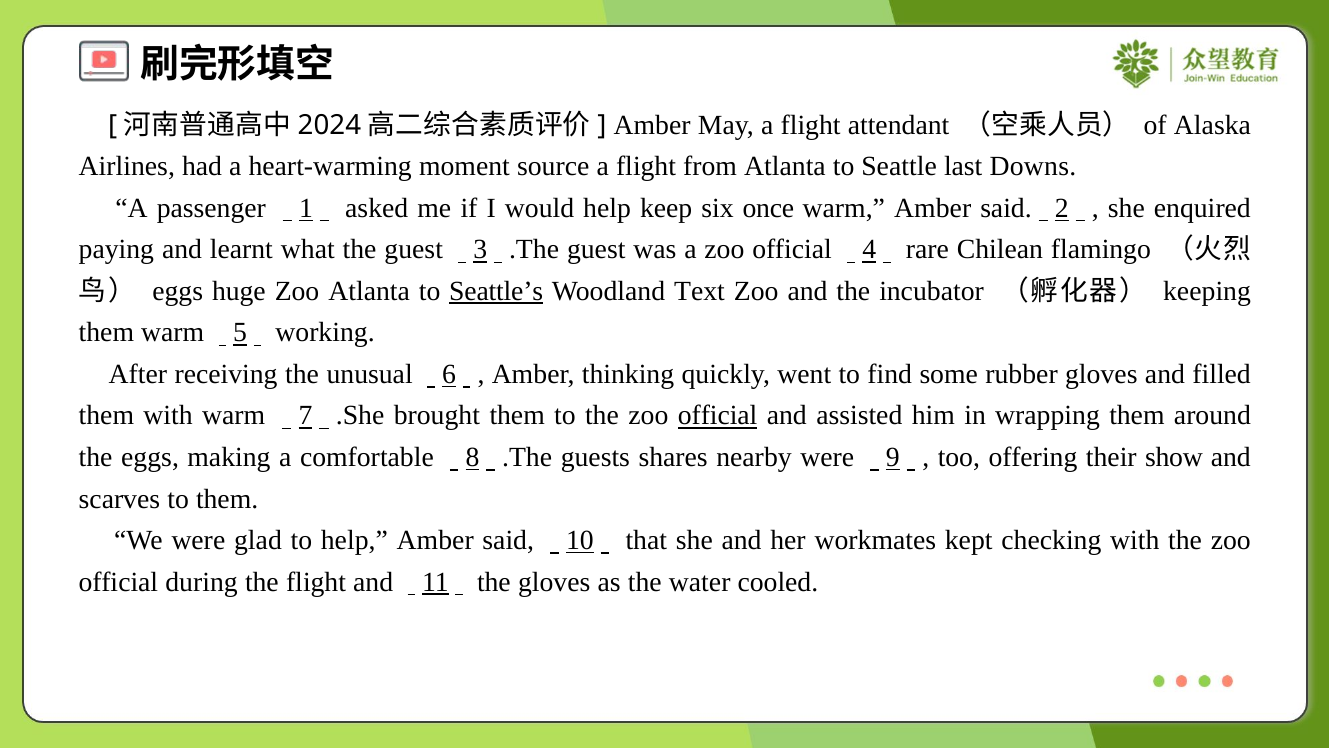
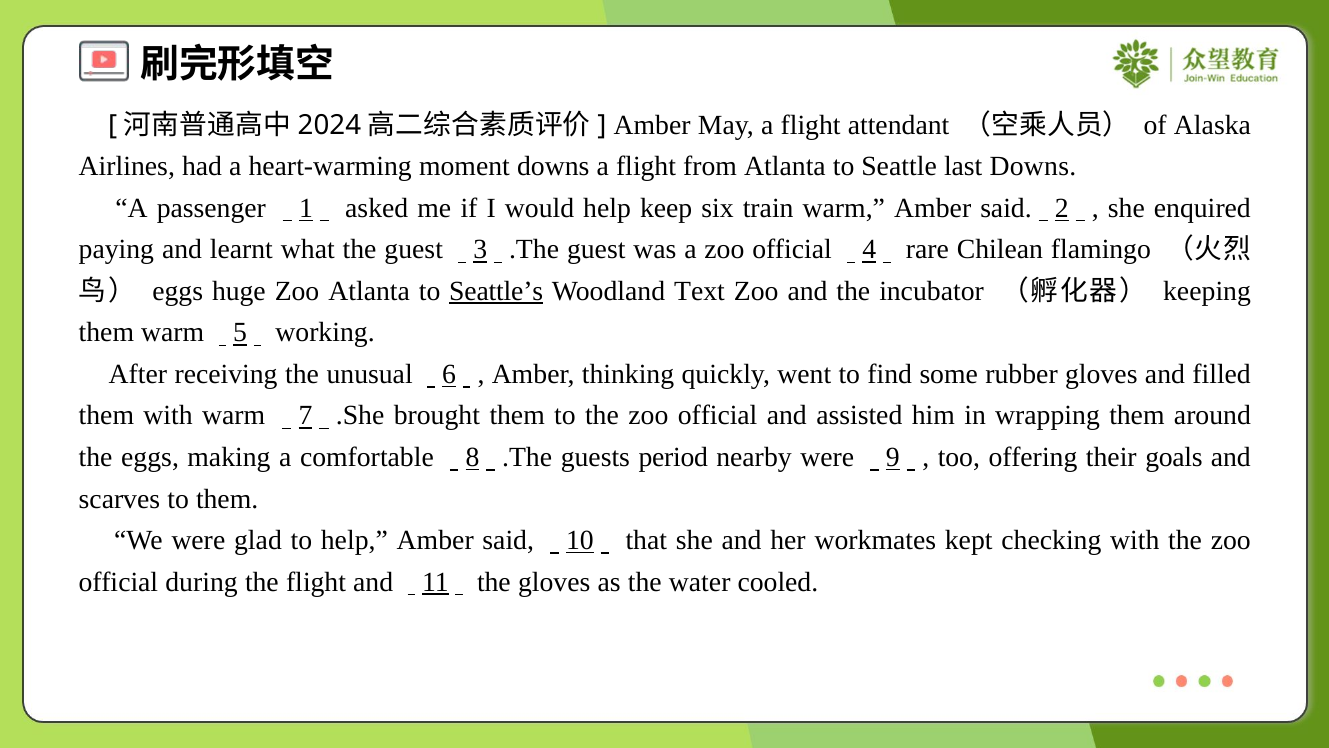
moment source: source -> downs
once: once -> train
official at (718, 416) underline: present -> none
shares: shares -> period
show: show -> goals
